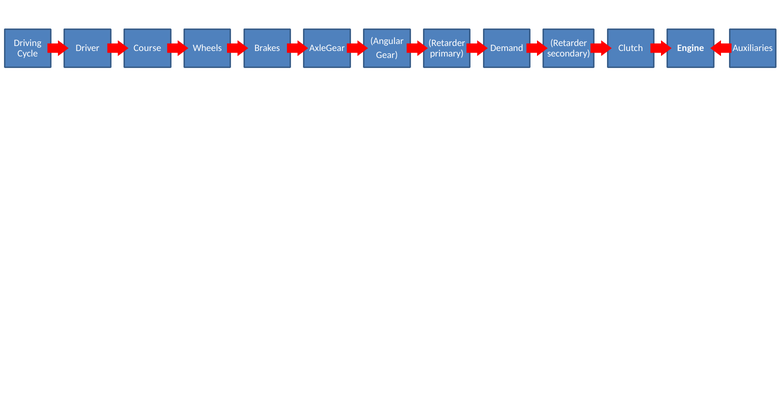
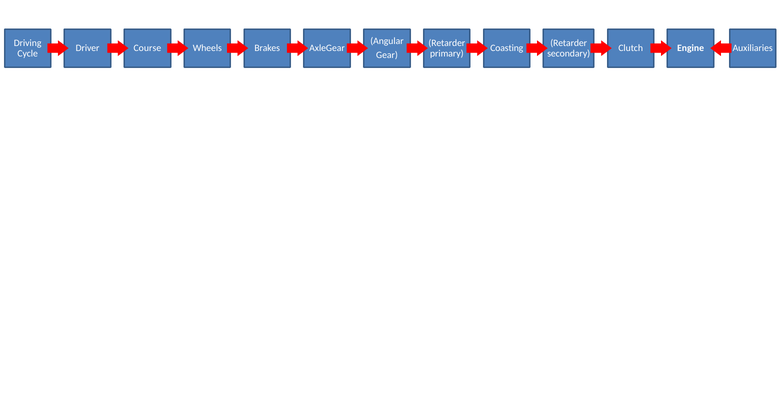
Demand: Demand -> Coasting
